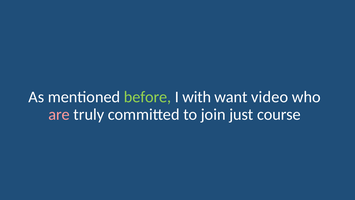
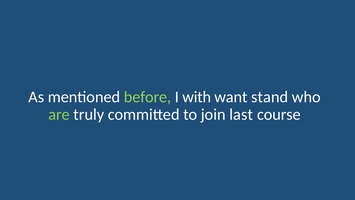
video: video -> stand
are colour: pink -> light green
just: just -> last
